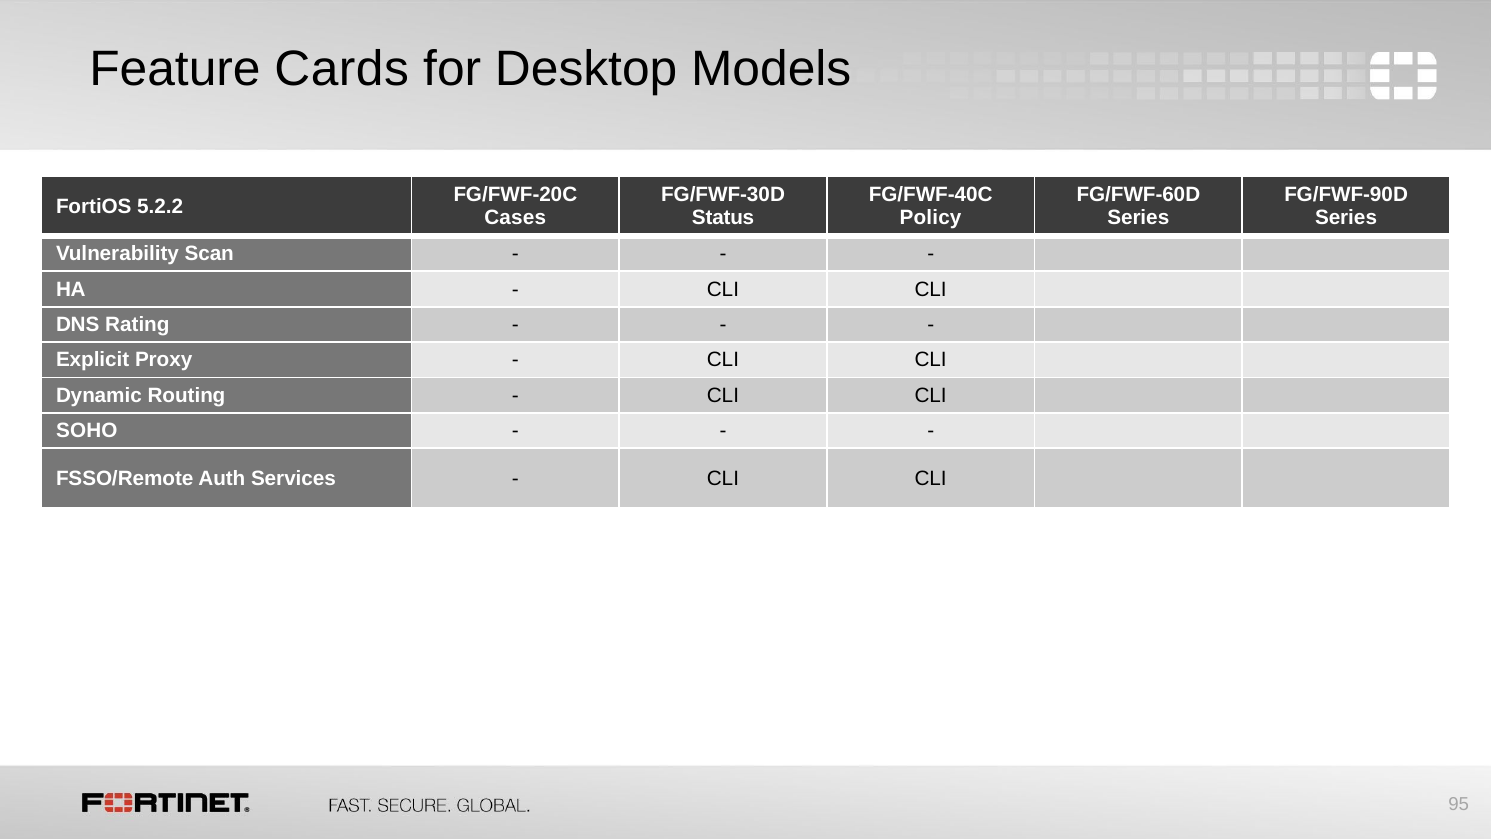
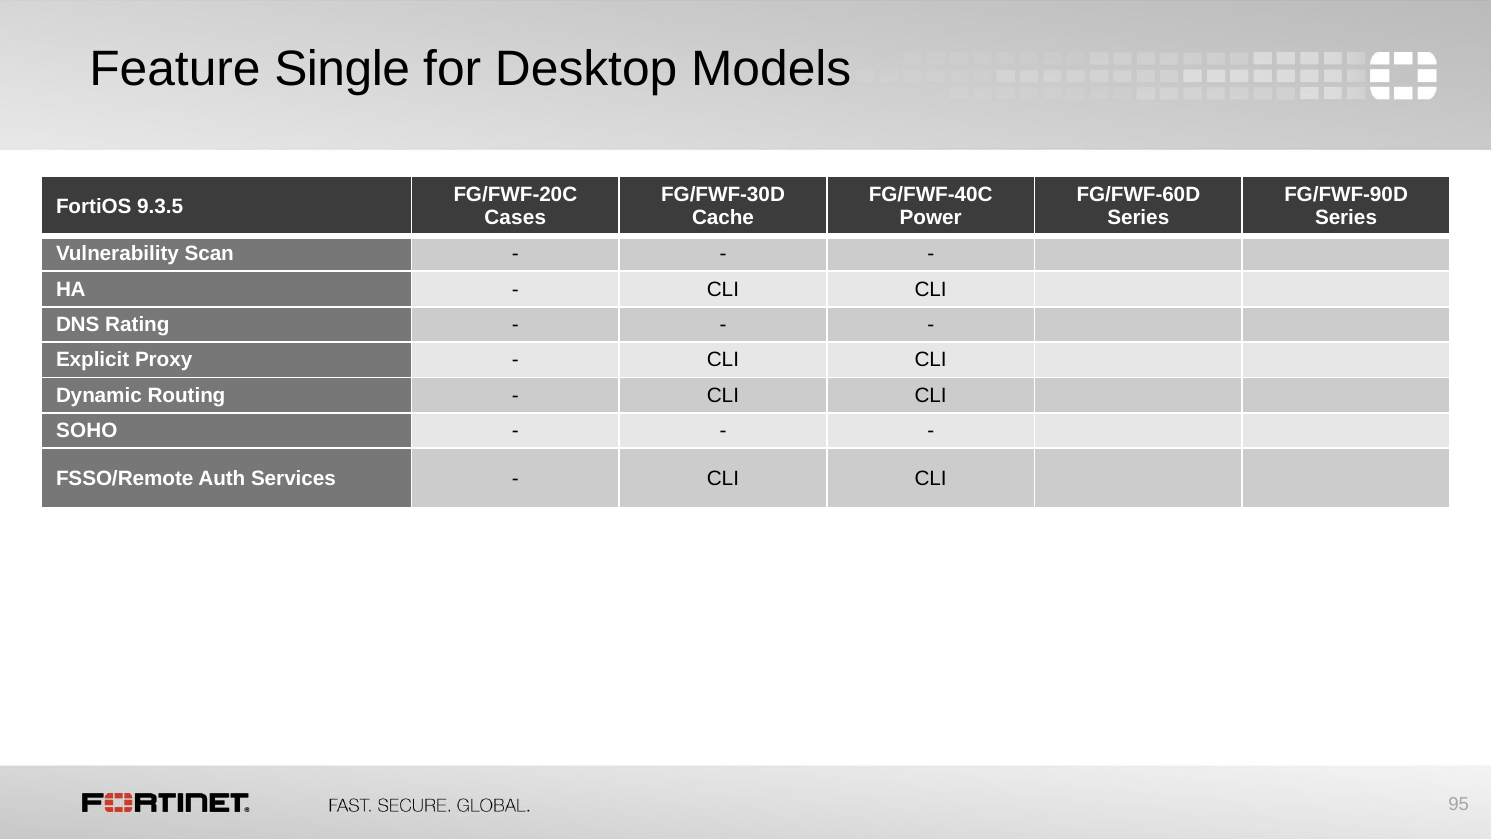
Cards: Cards -> Single
5.2.2: 5.2.2 -> 9.3.5
Status: Status -> Cache
Policy: Policy -> Power
